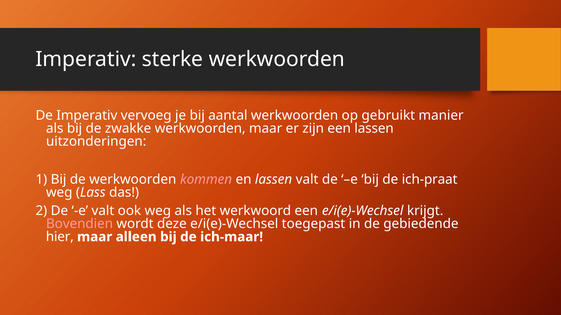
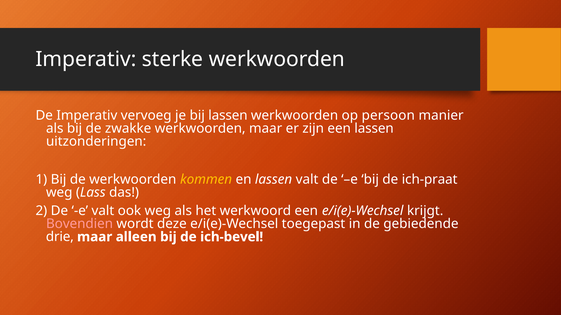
bij aantal: aantal -> lassen
gebruikt: gebruikt -> persoon
kommen colour: pink -> yellow
hier: hier -> drie
ich-maar: ich-maar -> ich-bevel
